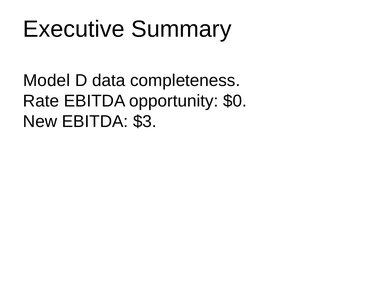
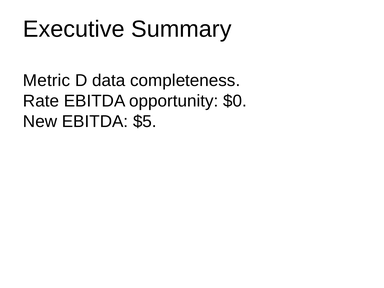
Model: Model -> Metric
$3: $3 -> $5
